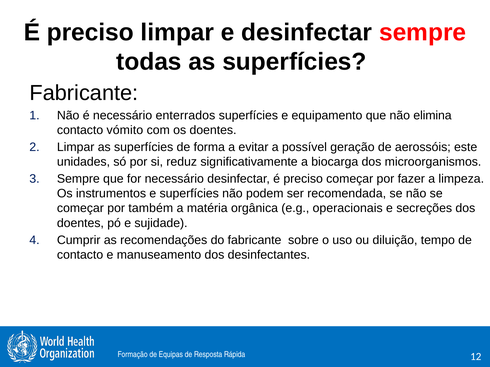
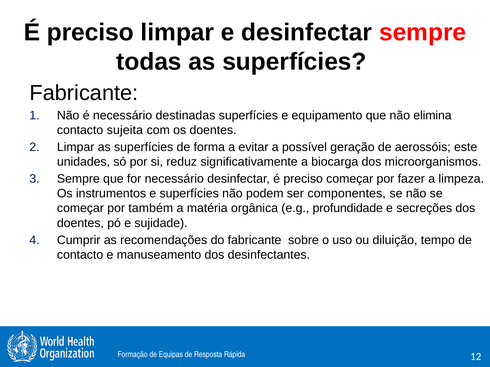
enterrados: enterrados -> destinadas
vómito: vómito -> sujeita
recomendada: recomendada -> componentes
operacionais: operacionais -> profundidade
